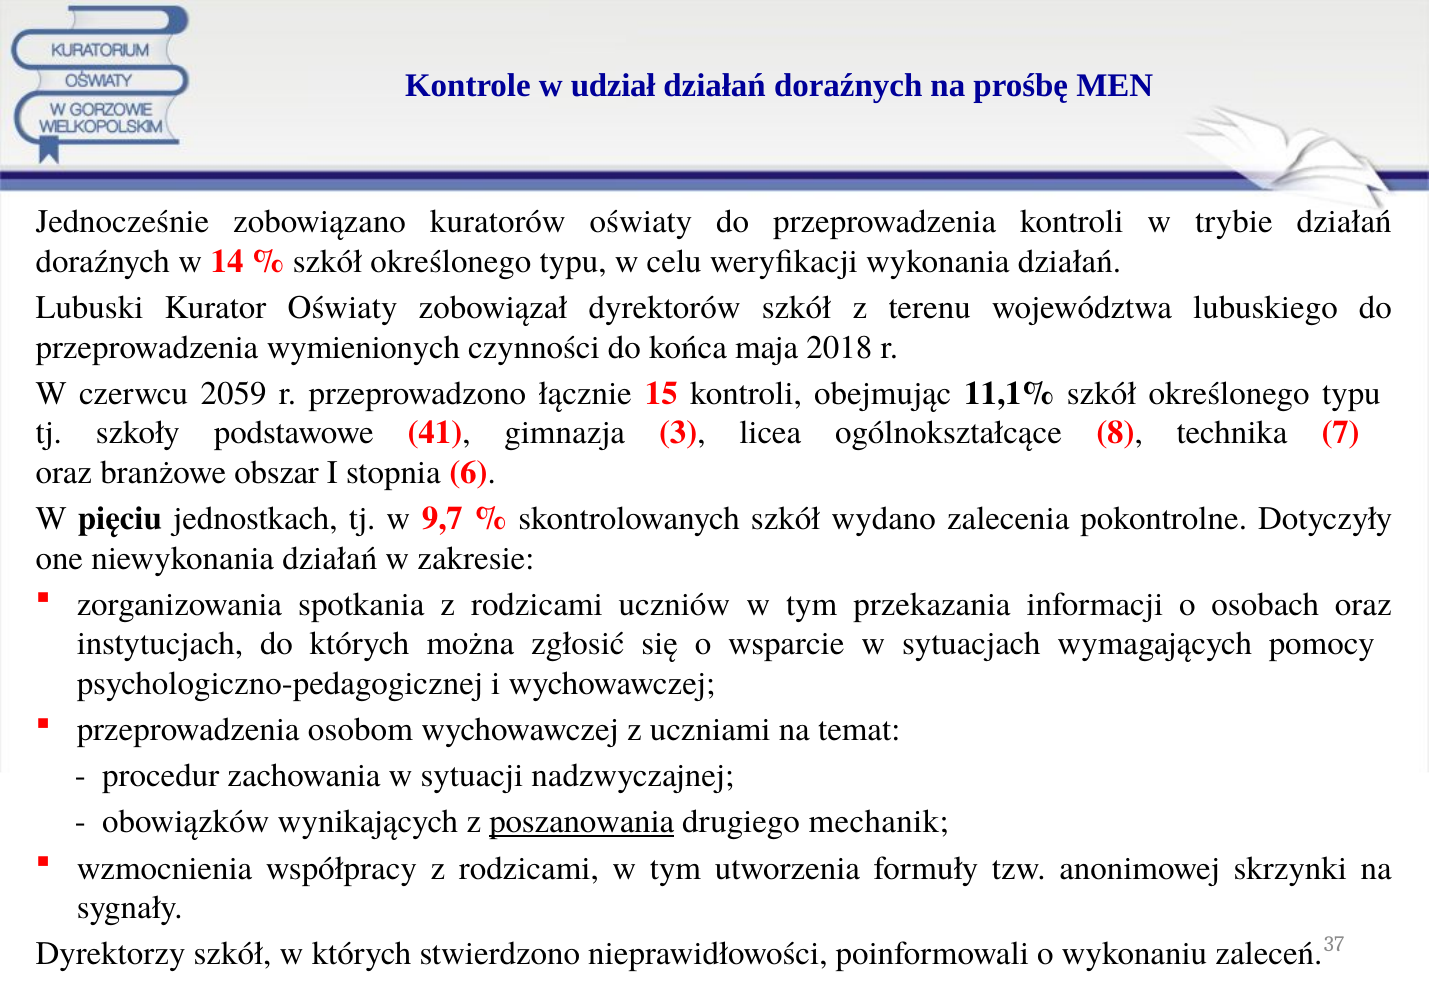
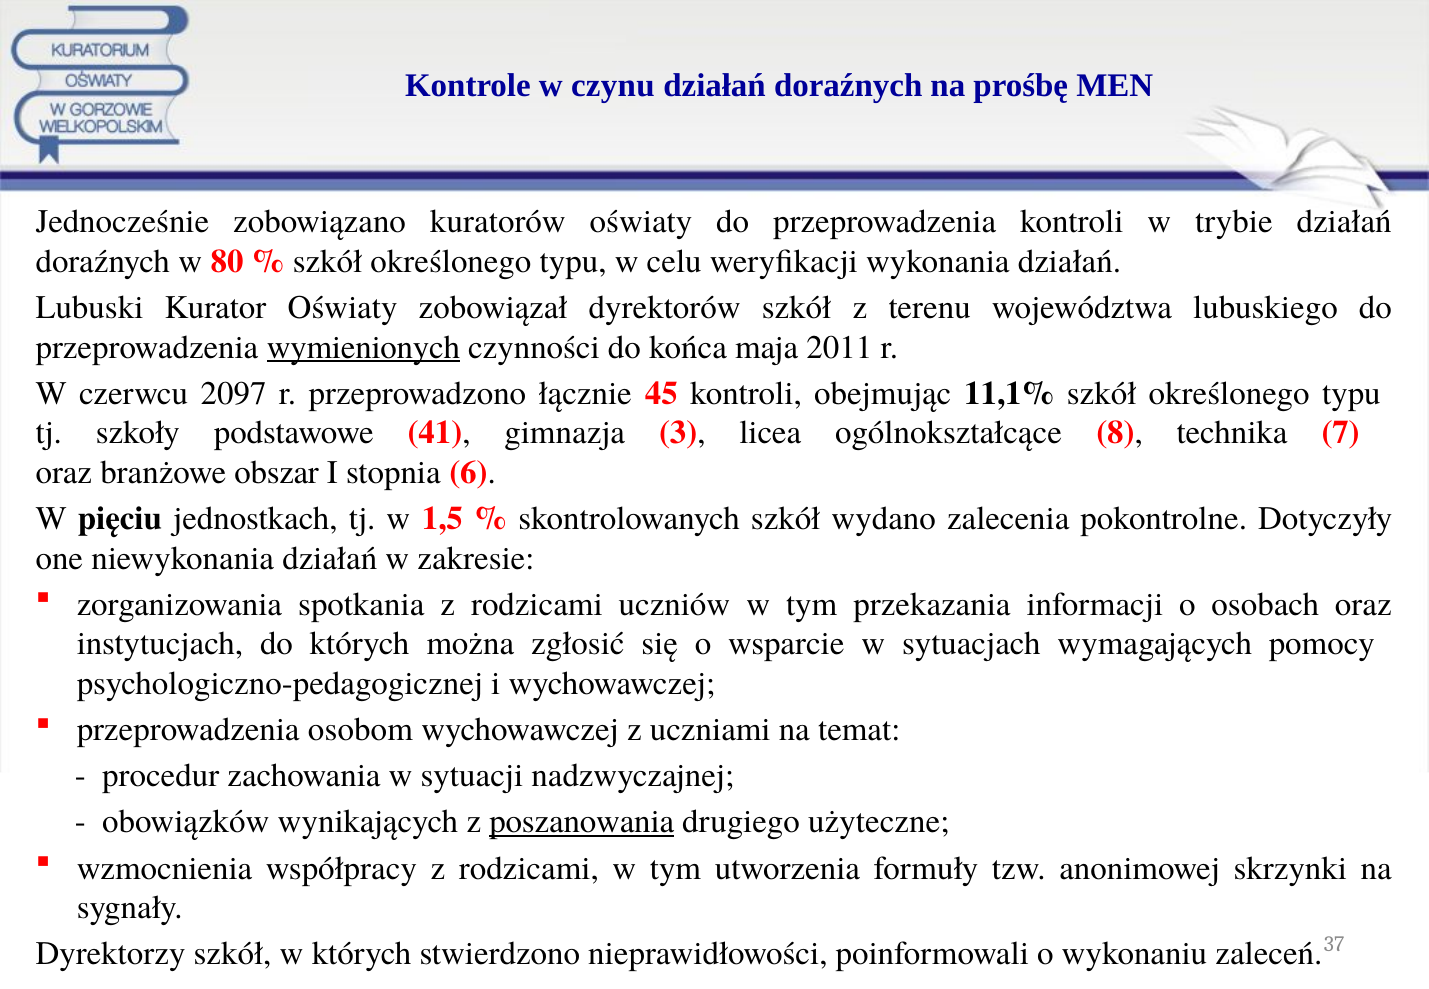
udział: udział -> czynu
14: 14 -> 80
wymienionych underline: none -> present
2018: 2018 -> 2011
2059: 2059 -> 2097
15: 15 -> 45
9,7: 9,7 -> 1,5
mechanik: mechanik -> użyteczne
